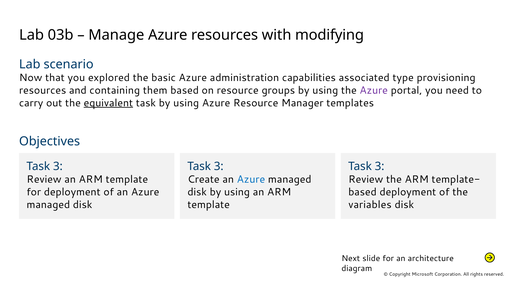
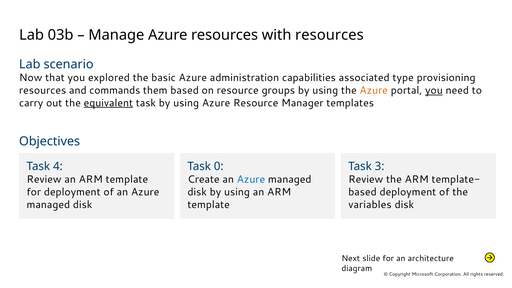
with modifying: modifying -> resources
containing: containing -> commands
Azure at (374, 90) colour: purple -> orange
you at (434, 90) underline: none -> present
3 at (58, 166): 3 -> 4
3 at (219, 166): 3 -> 0
